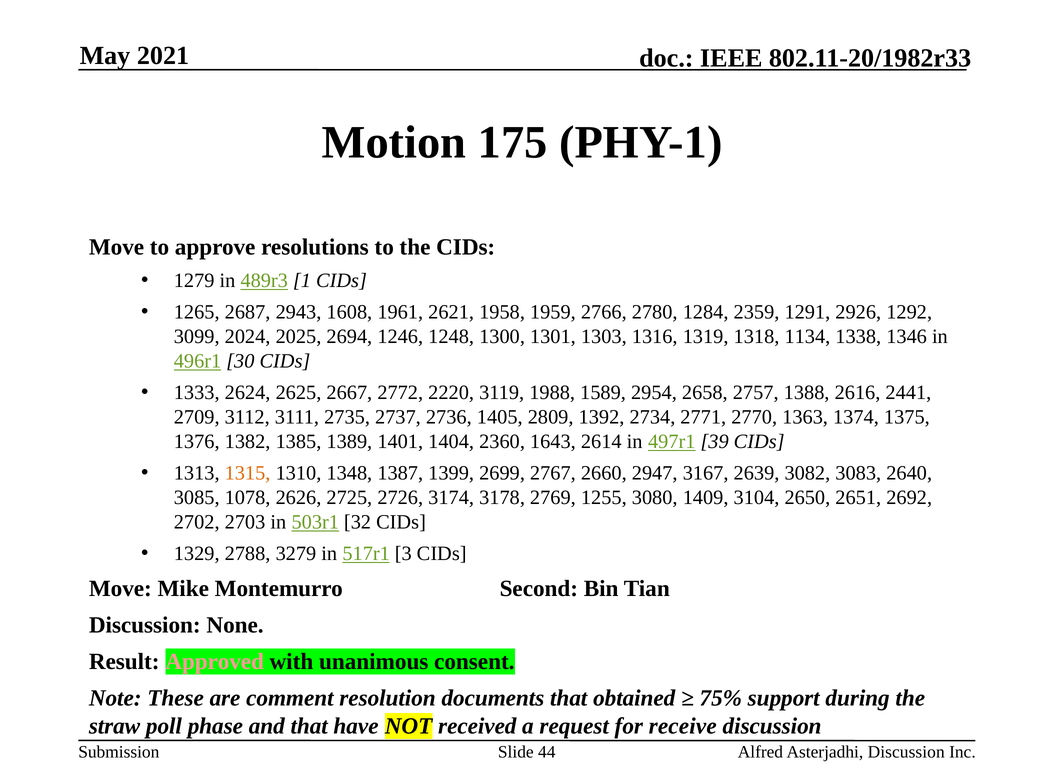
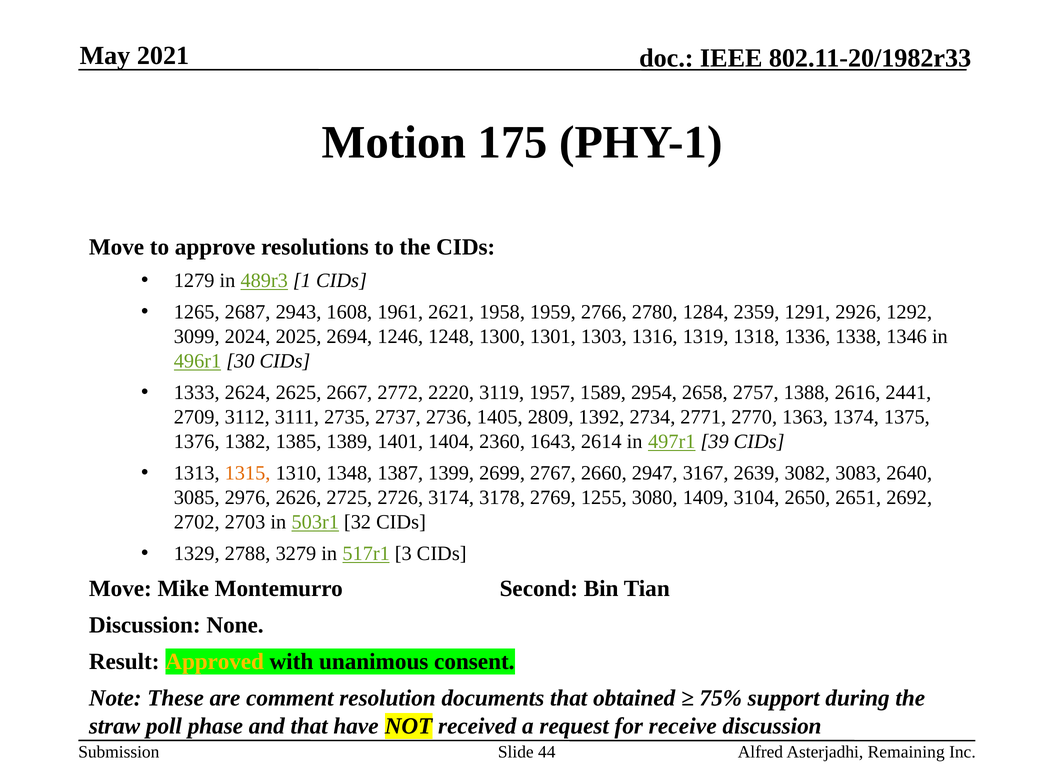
1134: 1134 -> 1336
1988: 1988 -> 1957
1078: 1078 -> 2976
Approved colour: pink -> yellow
Asterjadhi Discussion: Discussion -> Remaining
